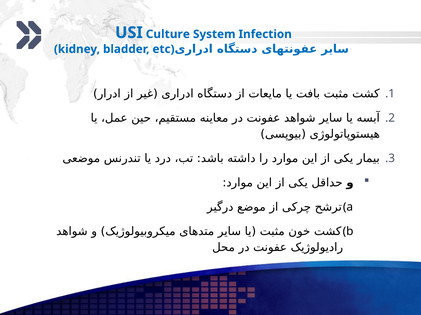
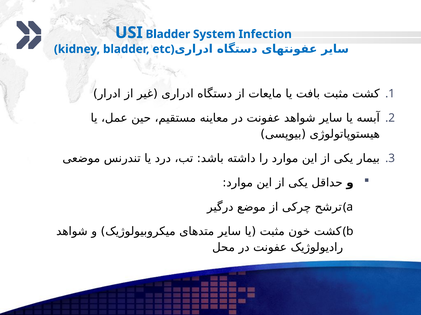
USI Culture: Culture -> Bladder
